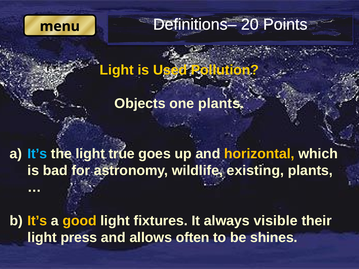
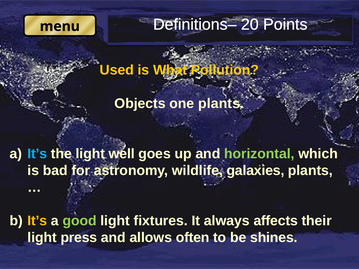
Light at (117, 70): Light -> Used
Used: Used -> What
true: true -> well
horizontal colour: yellow -> light green
existing: existing -> galaxies
good colour: yellow -> light green
visible: visible -> affects
